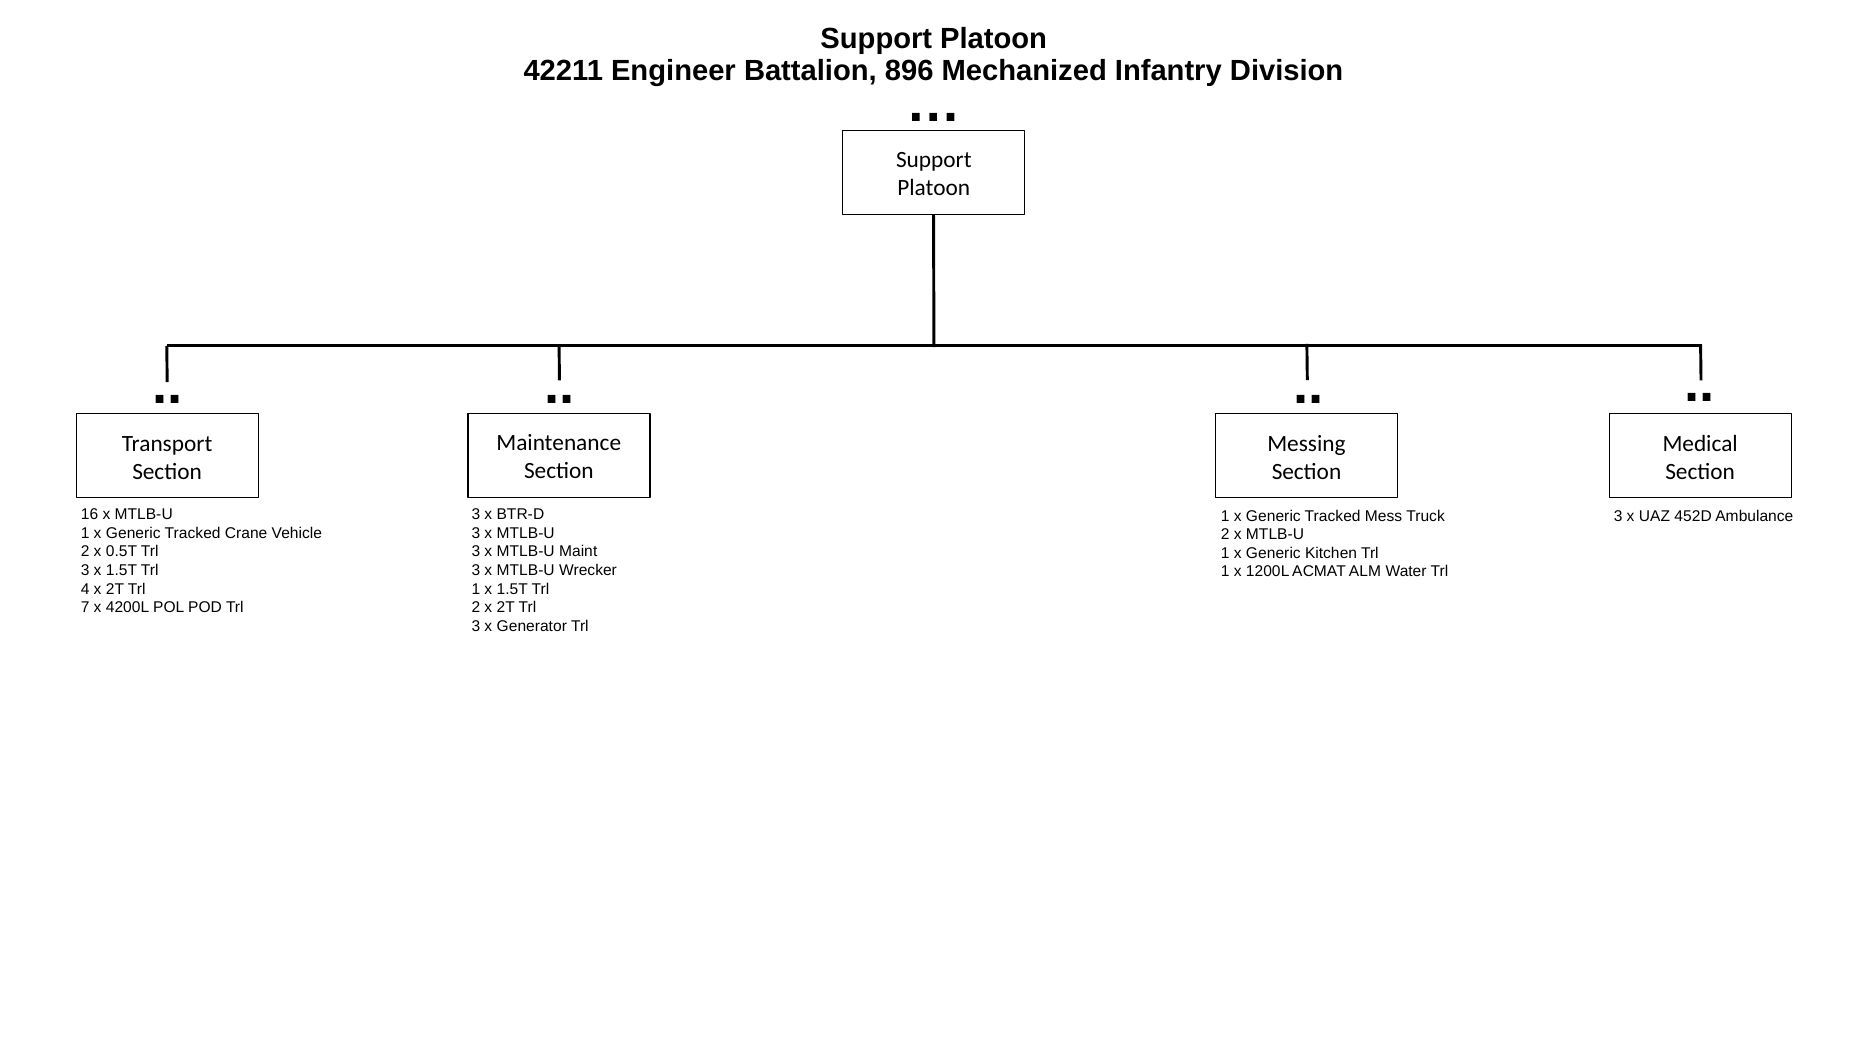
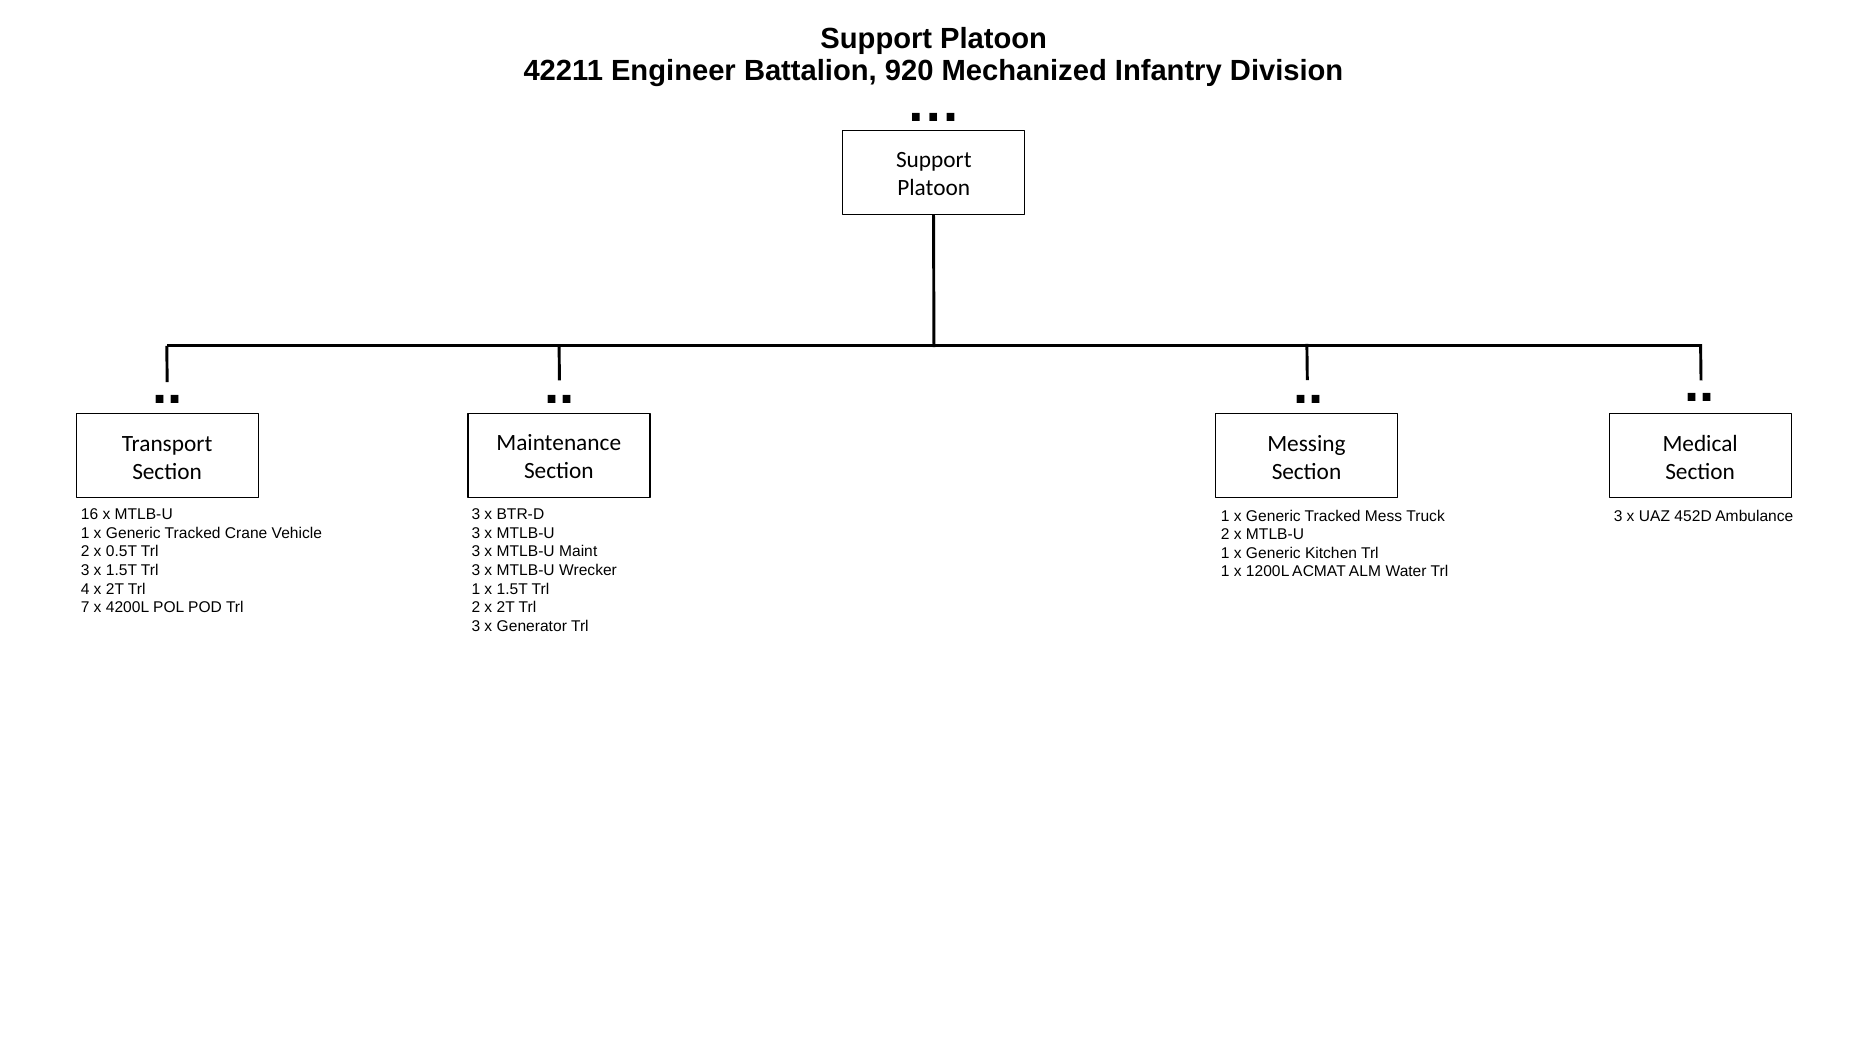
896: 896 -> 920
